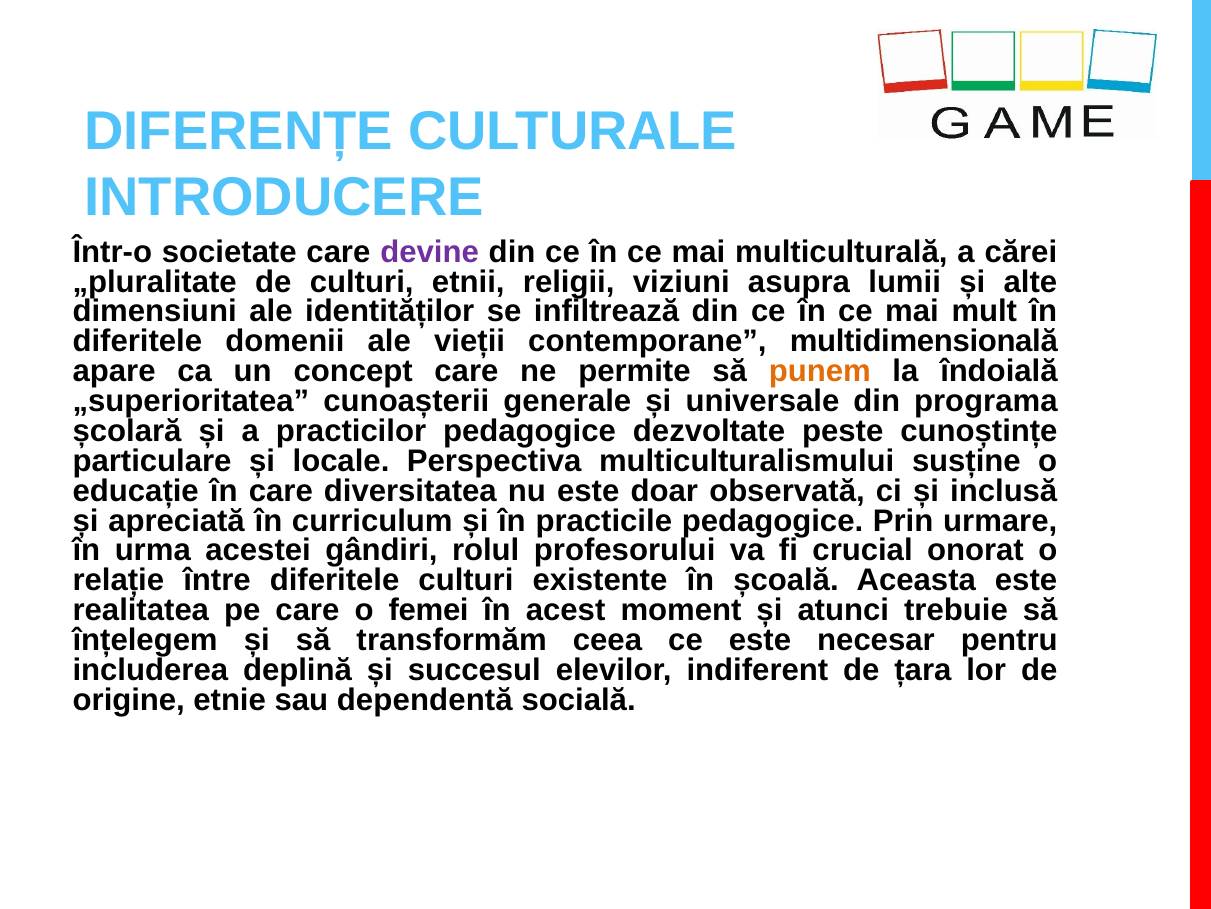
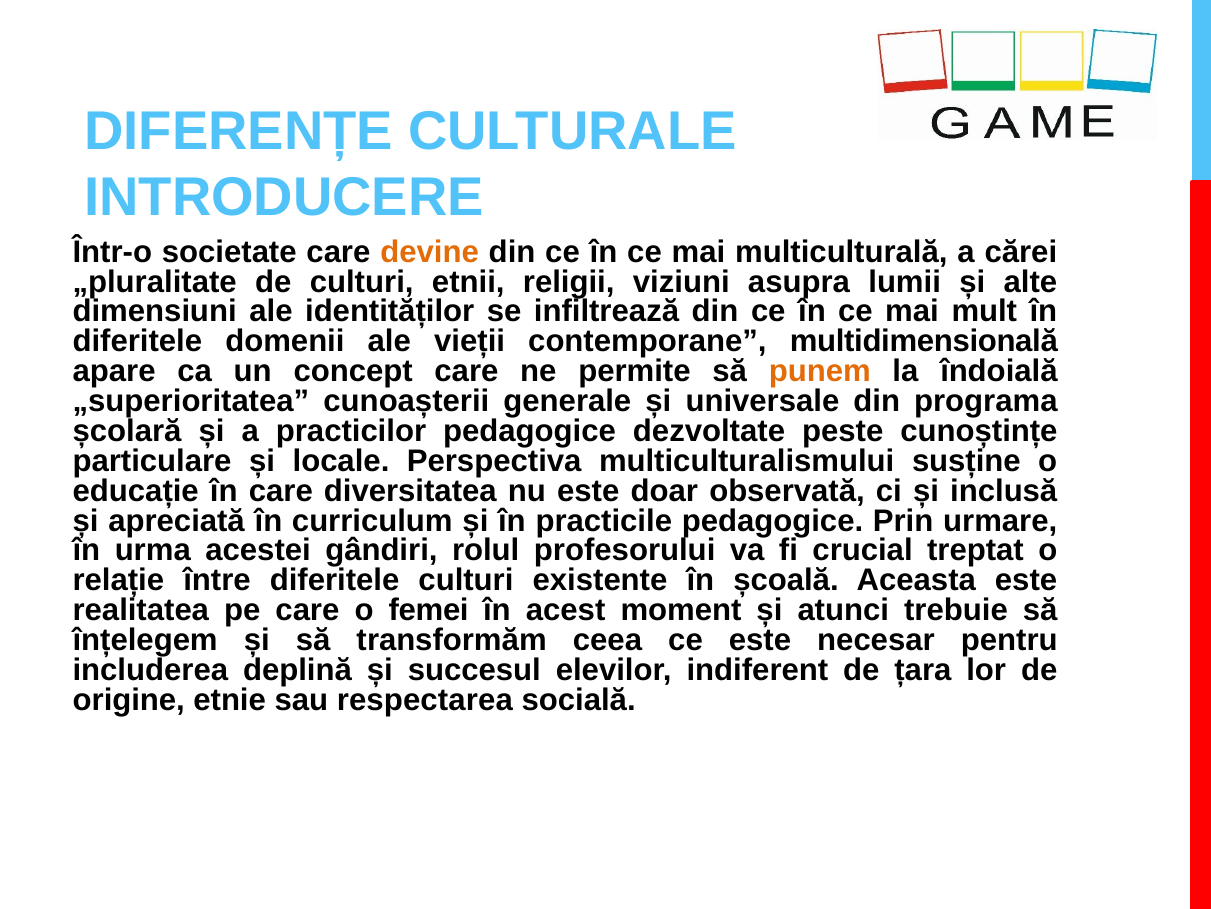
devine colour: purple -> orange
onorat: onorat -> treptat
dependentă: dependentă -> respectarea
